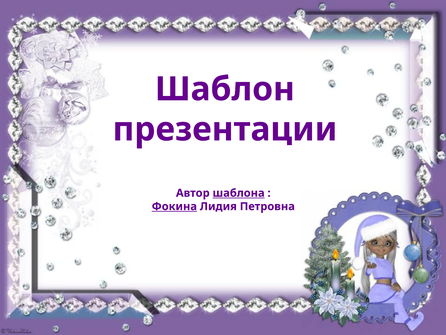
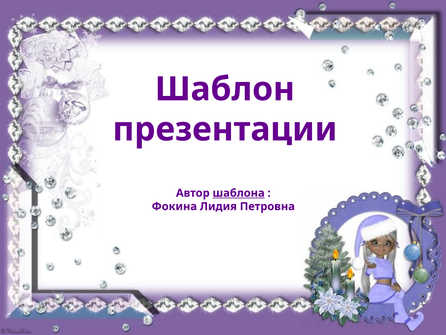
Фокина underline: present -> none
